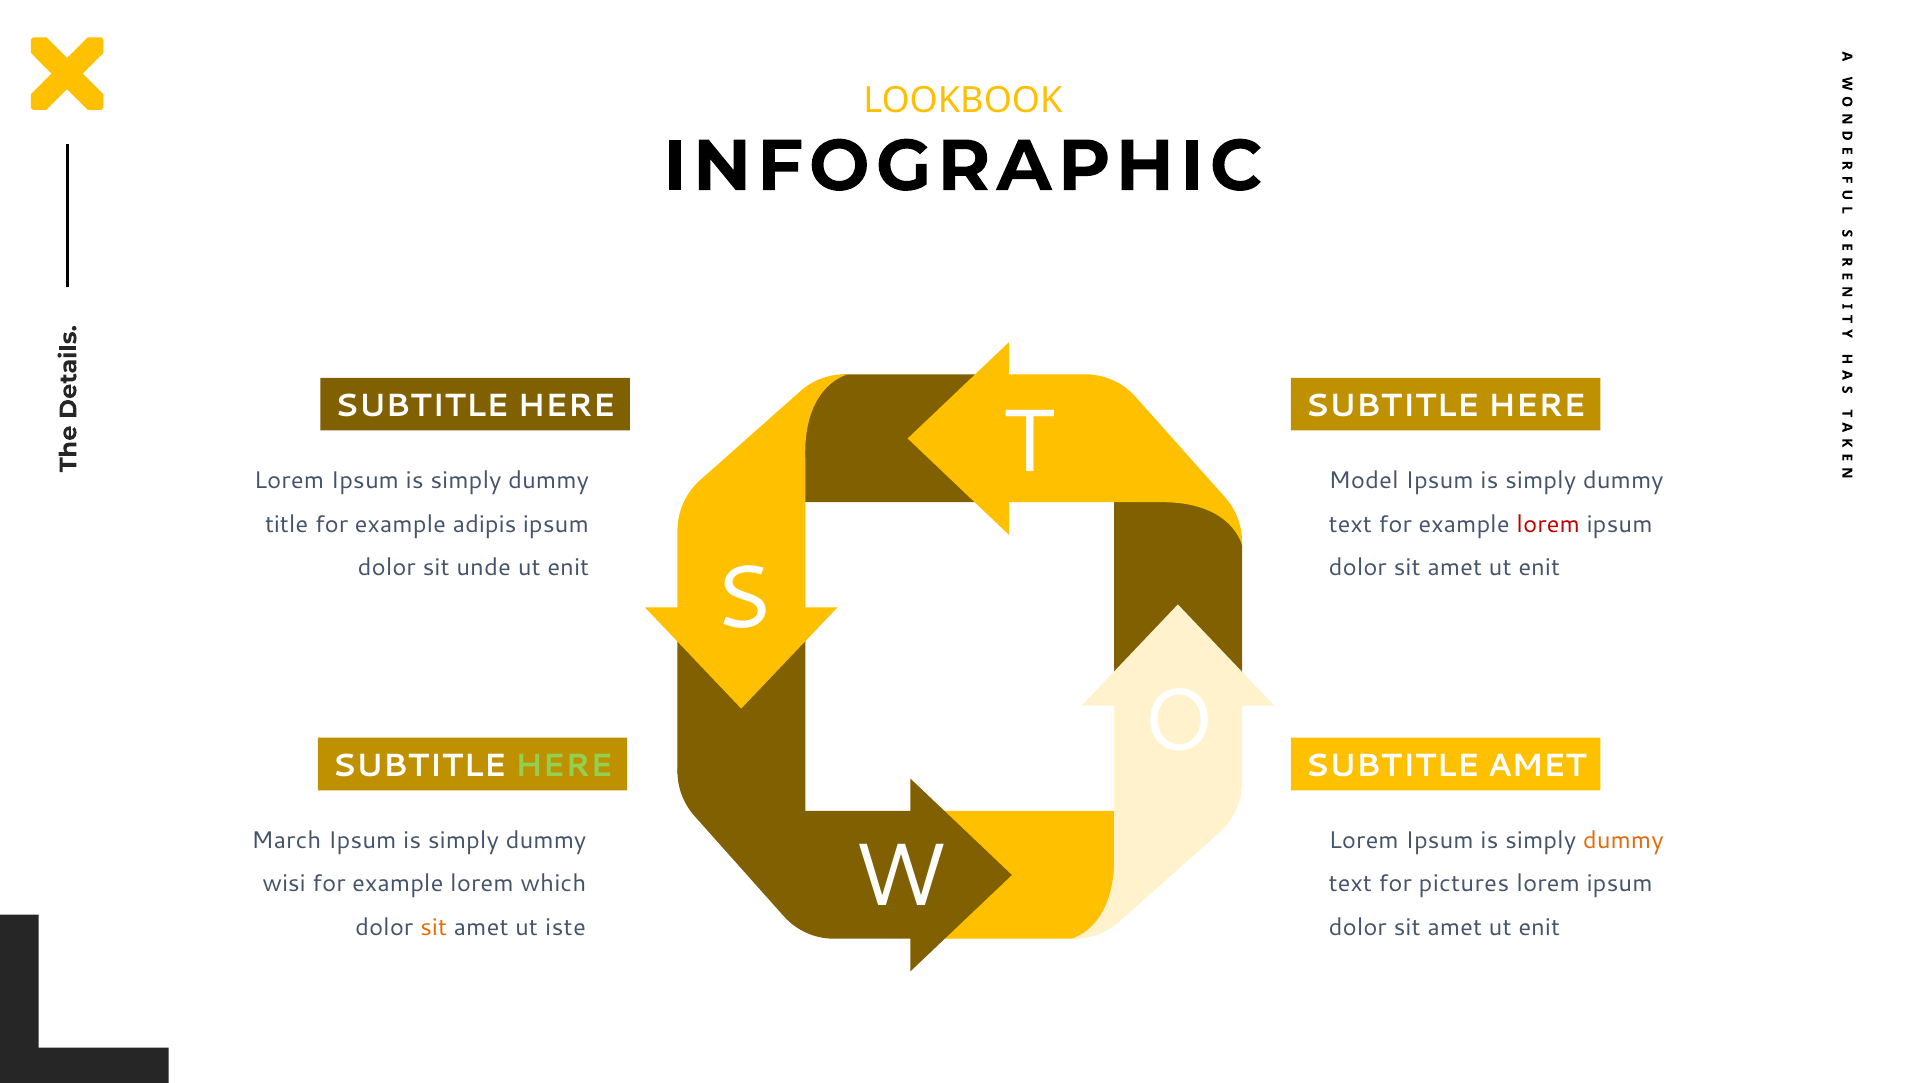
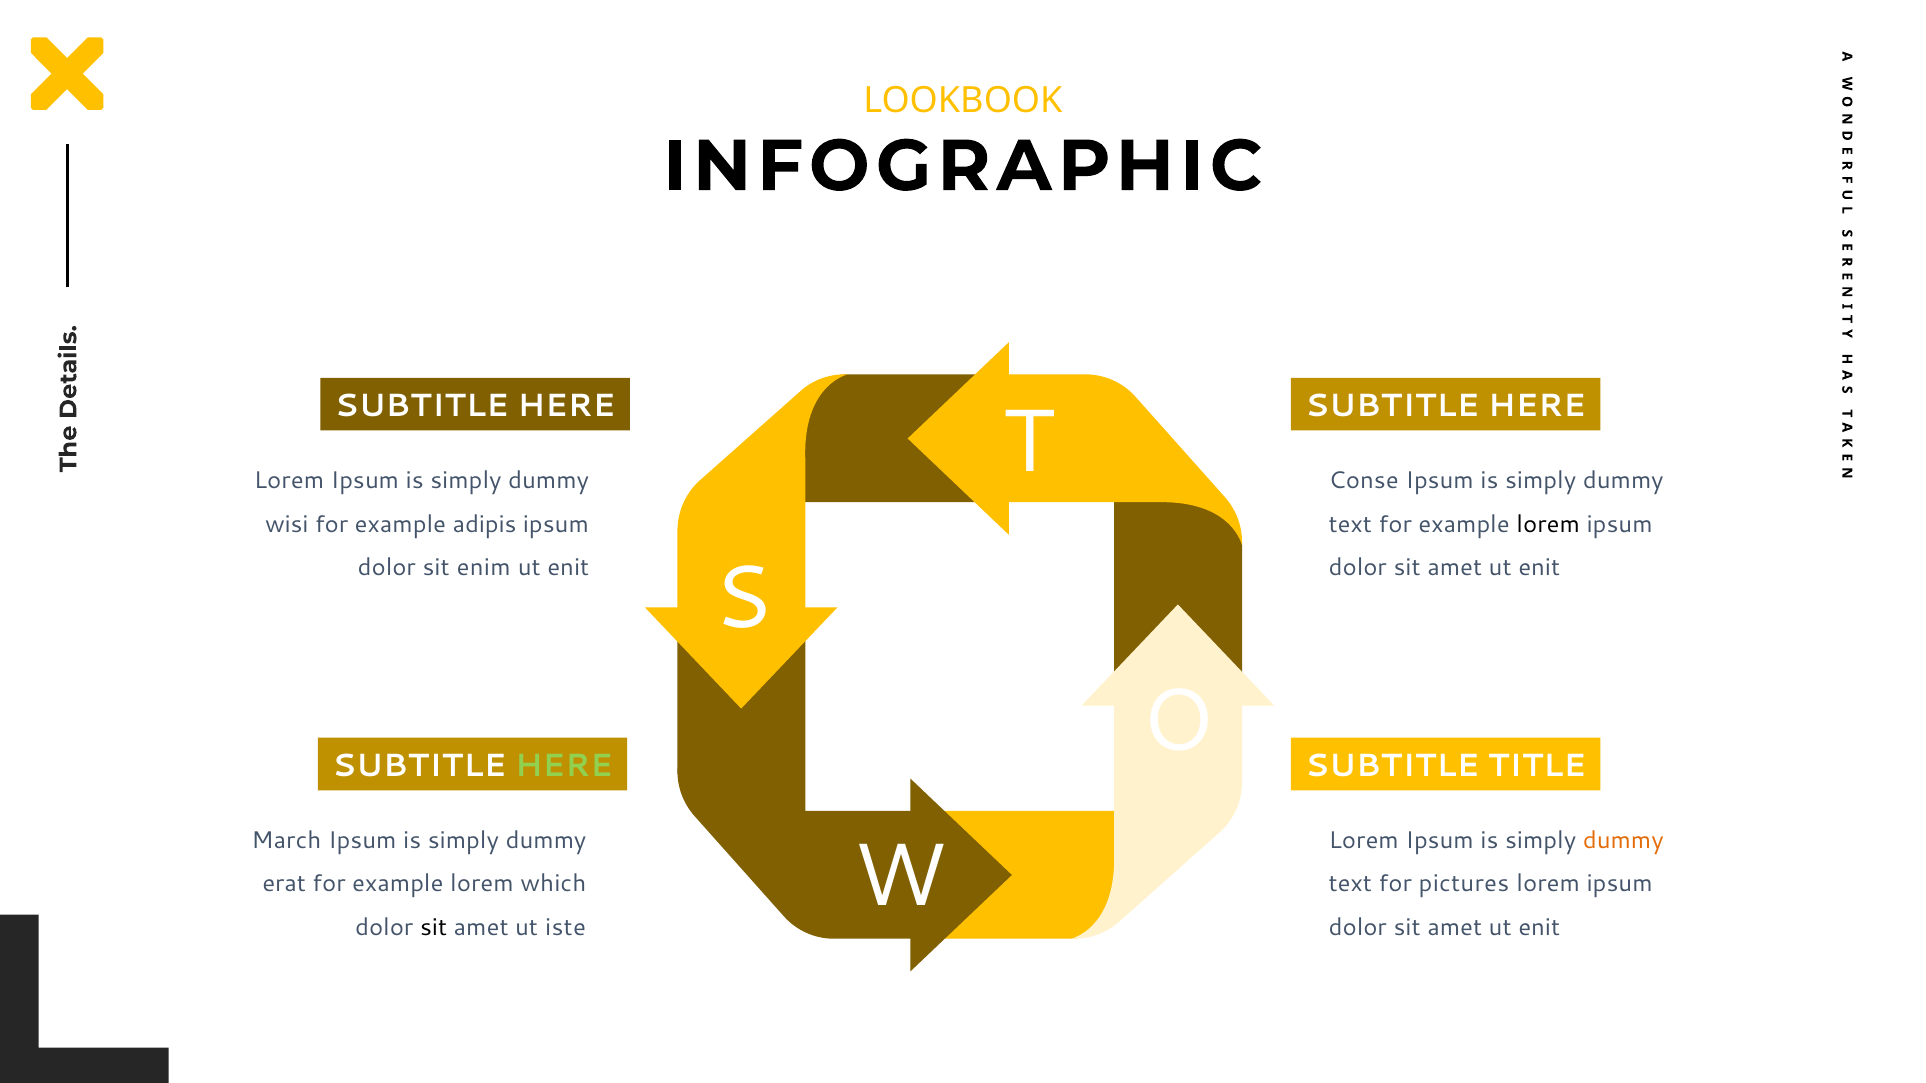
Model: Model -> Conse
title: title -> wisi
lorem at (1548, 524) colour: red -> black
unde: unde -> enim
SUBTITLE AMET: AMET -> TITLE
wisi: wisi -> erat
sit at (434, 928) colour: orange -> black
